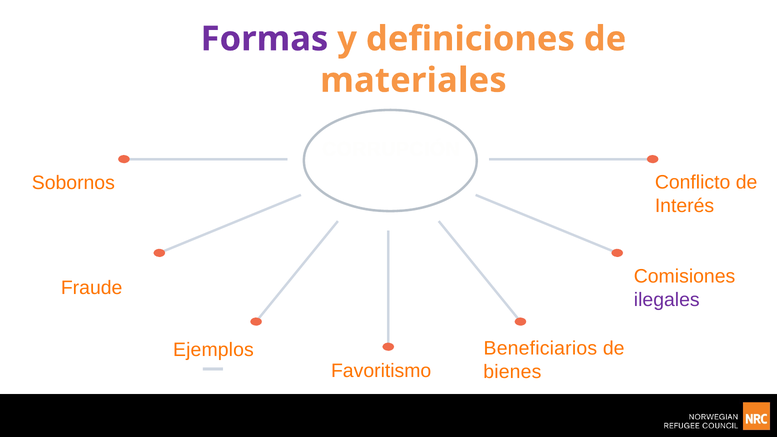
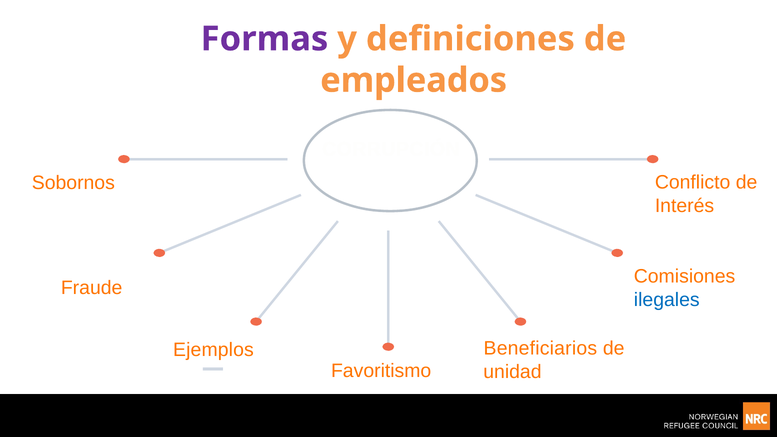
materiales: materiales -> empleados
ilegales colour: purple -> blue
bienes: bienes -> unidad
